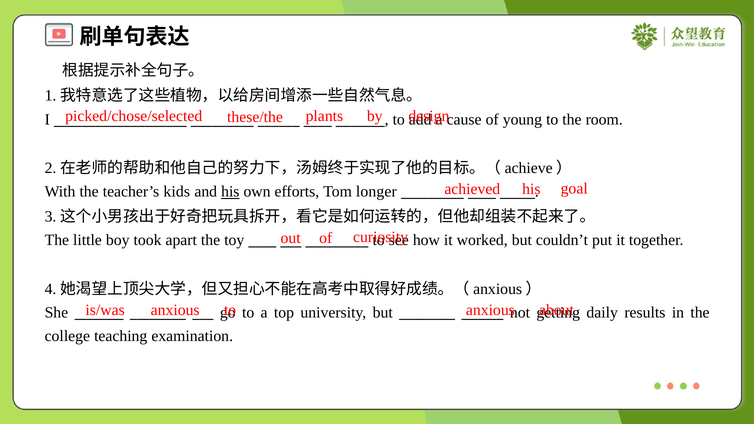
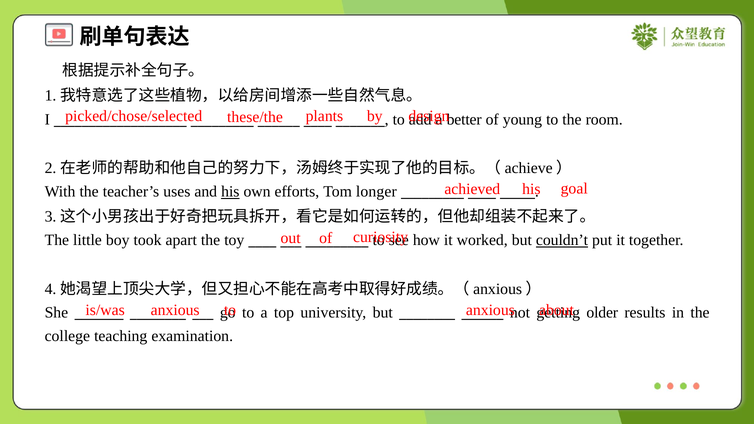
cause: cause -> better
kids: kids -> uses
couldn’t underline: none -> present
daily: daily -> older
